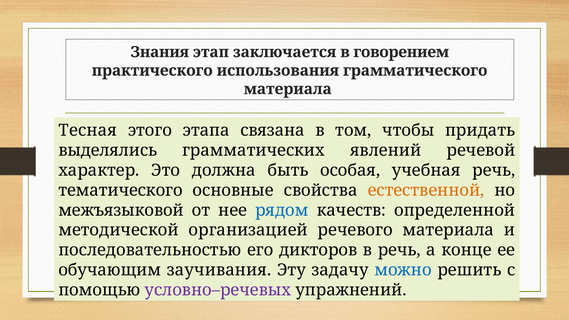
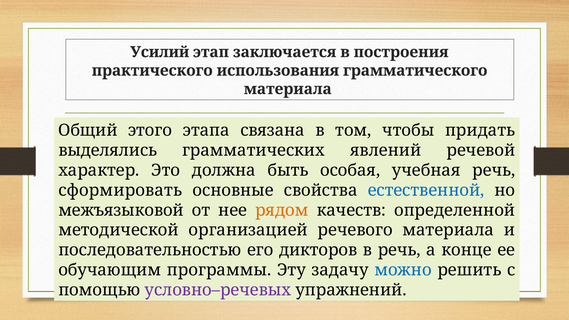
Знания: Знания -> Усилий
говорением: говорением -> построения
Тесная: Тесная -> Общий
тематического: тематического -> сформировать
естественной colour: orange -> blue
рядом colour: blue -> orange
заучивания: заучивания -> программы
